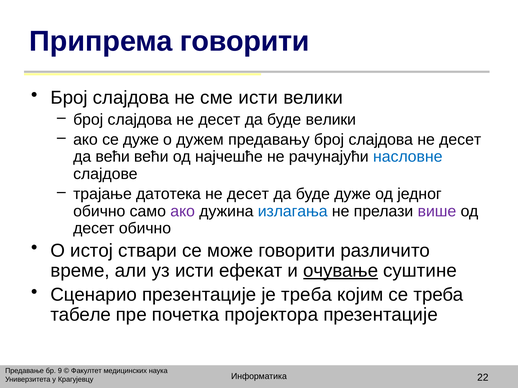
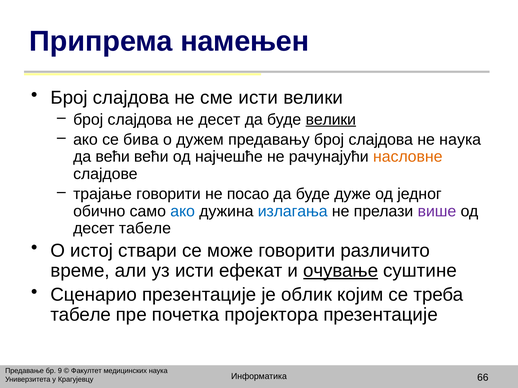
Припрема говорити: говорити -> намењен
велики at (331, 120) underline: none -> present
се дуже: дуже -> бива
десет at (460, 140): десет -> наука
насловне colour: blue -> orange
трајање датотека: датотека -> говорити
десет at (248, 194): десет -> посао
ако at (183, 211) colour: purple -> blue
десет обично: обично -> табеле
је треба: треба -> облик
22: 22 -> 66
